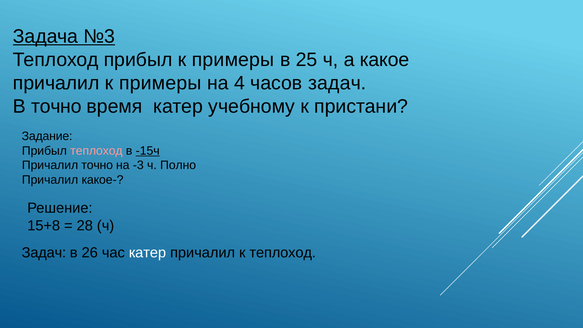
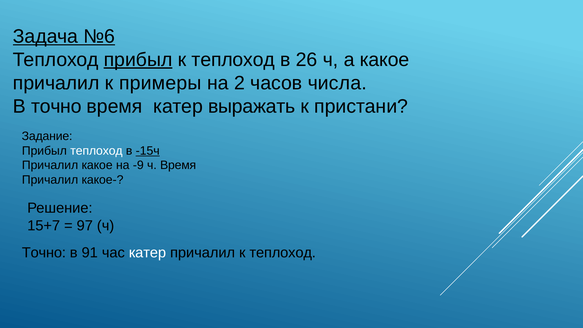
№3: №3 -> №6
прибыл at (138, 60) underline: none -> present
примеры at (233, 60): примеры -> теплоход
25: 25 -> 26
4: 4 -> 2
часов задач: задач -> числа
учебному: учебному -> выражать
теплоход at (96, 151) colour: pink -> white
Причалил точно: точно -> какое
-3: -3 -> -9
ч Полно: Полно -> Время
15+8: 15+8 -> 15+7
28: 28 -> 97
Задач at (44, 253): Задач -> Точно
26: 26 -> 91
